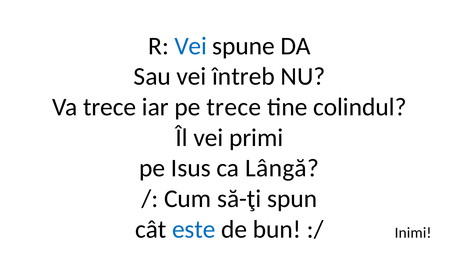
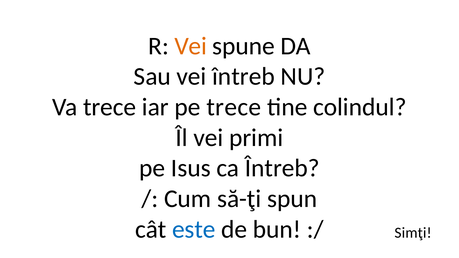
Vei at (191, 46) colour: blue -> orange
ca Lângă: Lângă -> Întreb
Inimi: Inimi -> Simţi
